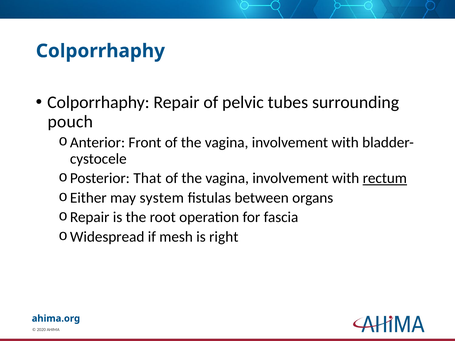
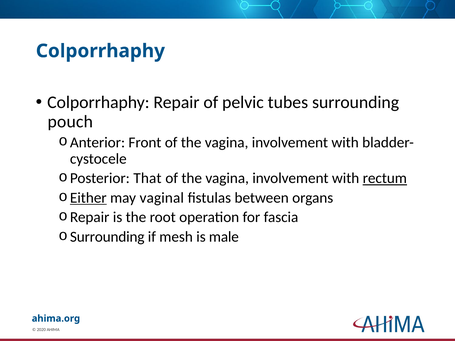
Either underline: none -> present
system: system -> vaginal
Widespread at (107, 237): Widespread -> Surrounding
right: right -> male
